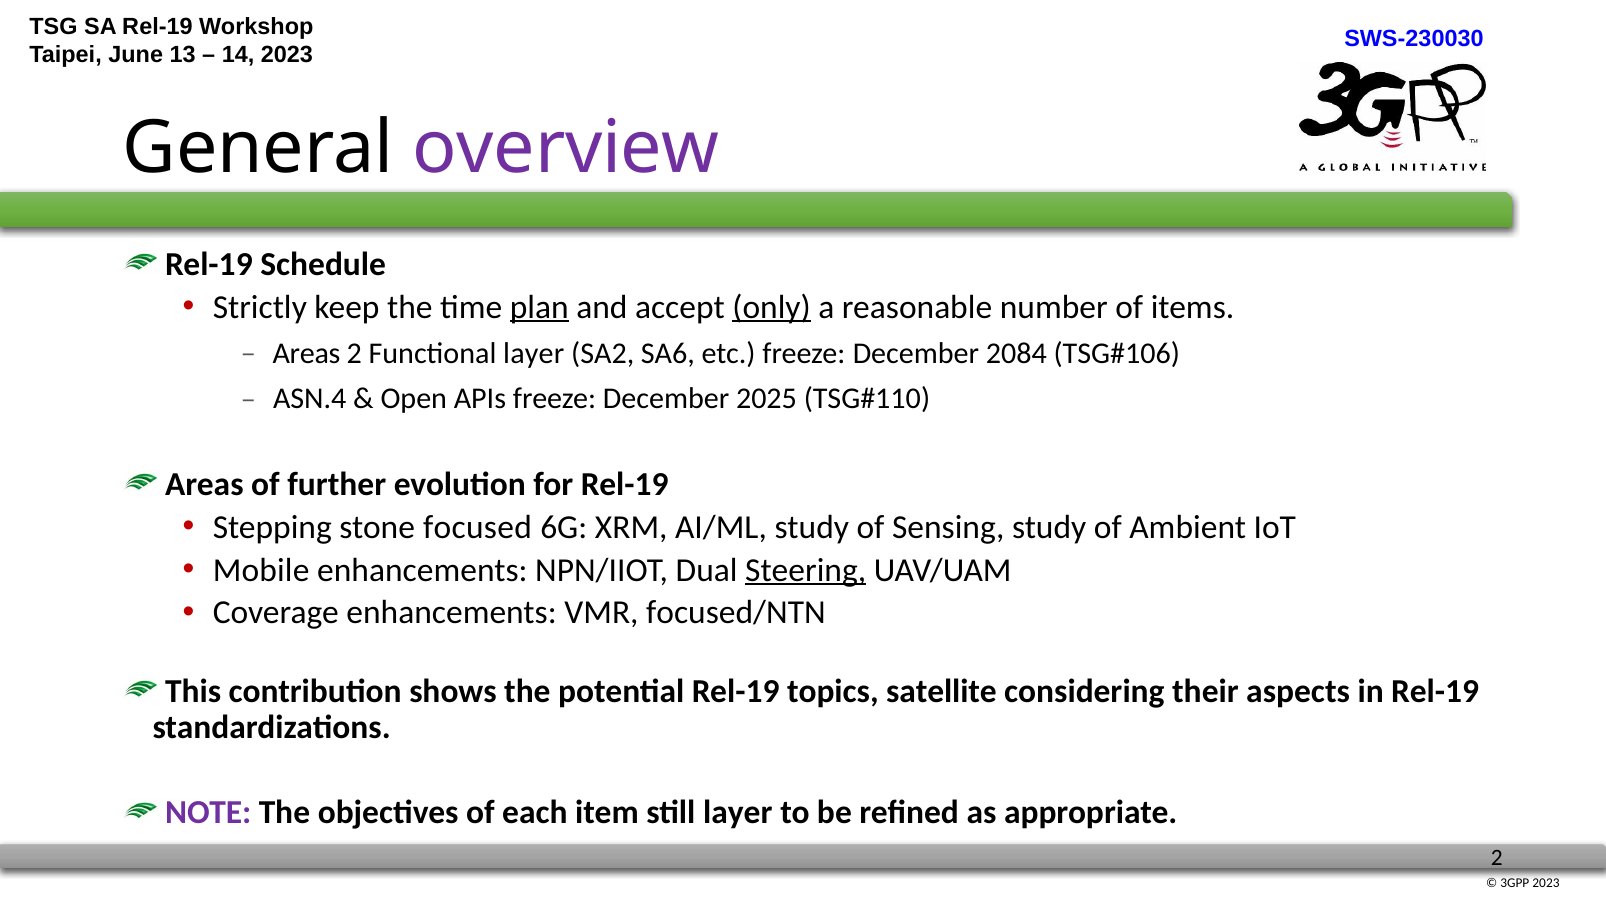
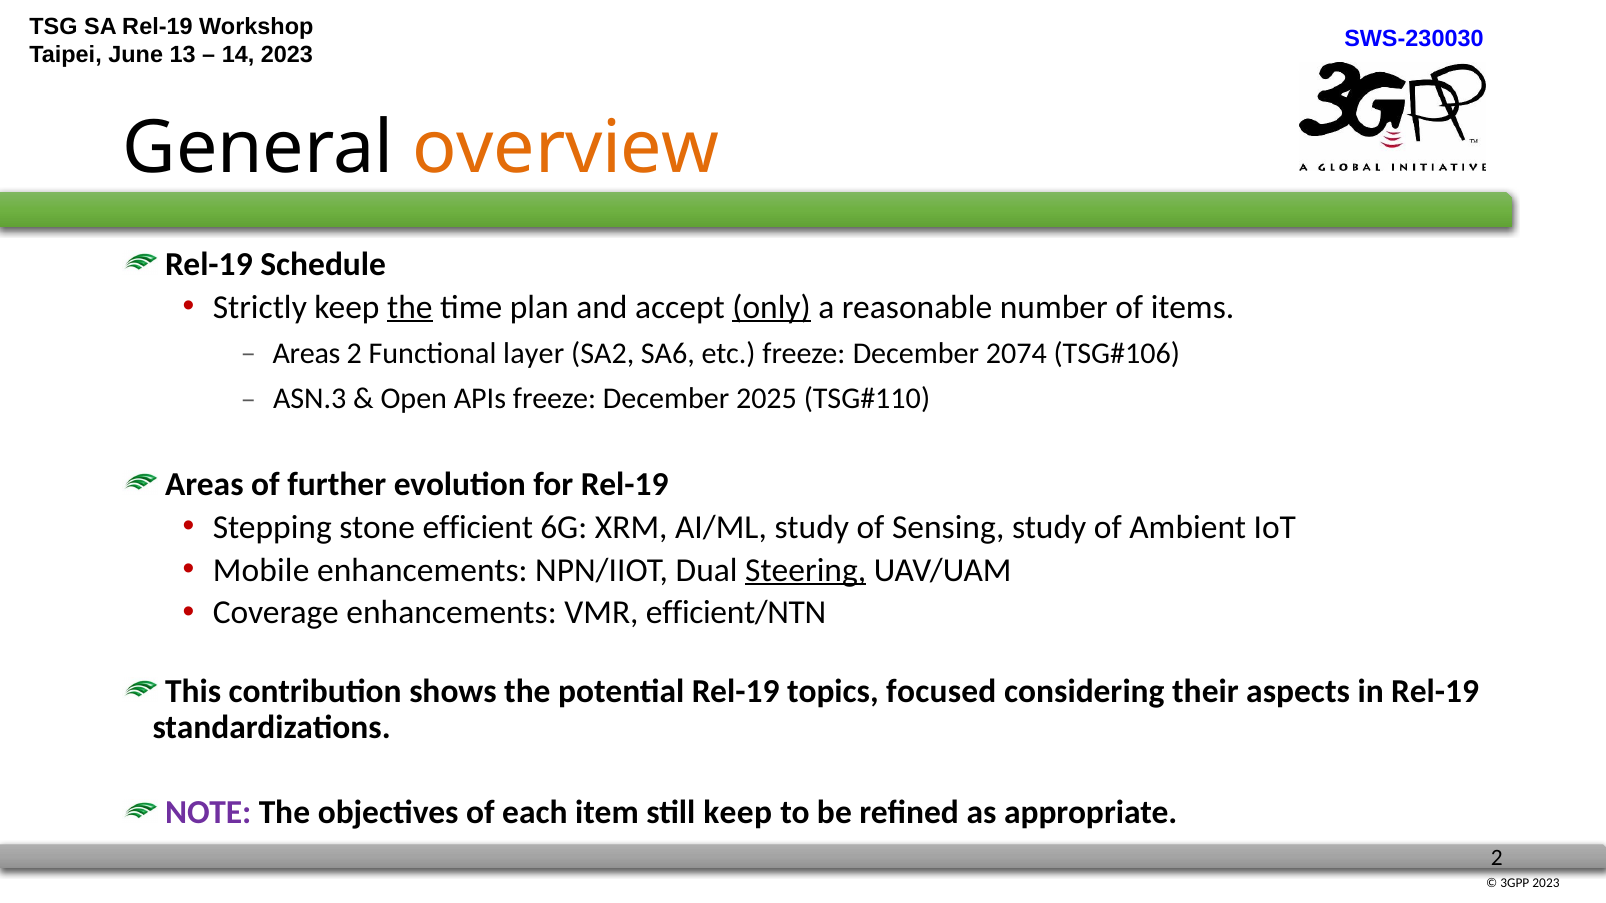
overview colour: purple -> orange
the at (410, 307) underline: none -> present
plan underline: present -> none
2084: 2084 -> 2074
ASN.4: ASN.4 -> ASN.3
focused: focused -> efficient
focused/NTN: focused/NTN -> efficient/NTN
satellite: satellite -> focused
still layer: layer -> keep
